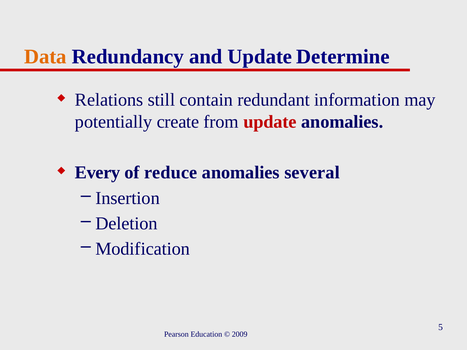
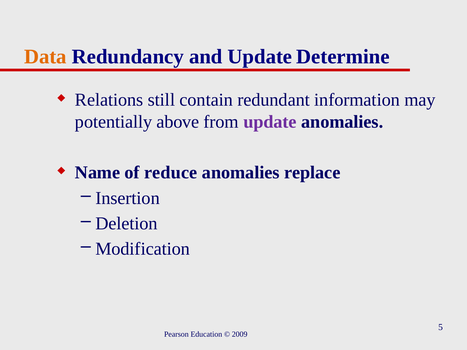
create: create -> above
update at (270, 122) colour: red -> purple
Every: Every -> Name
several: several -> replace
